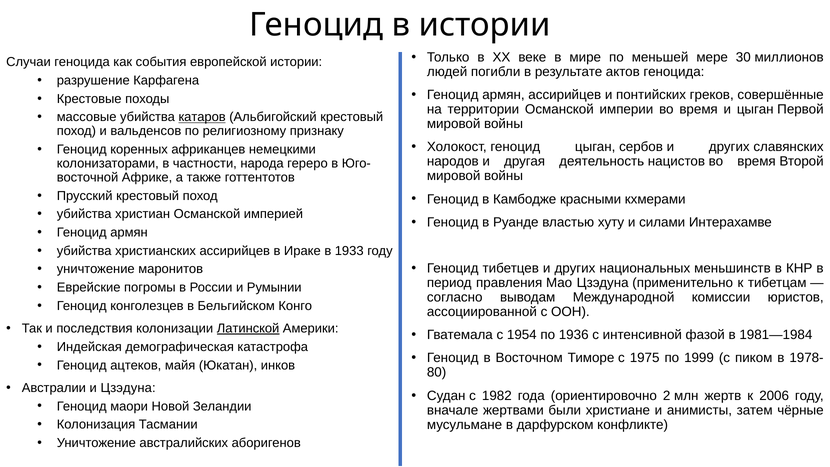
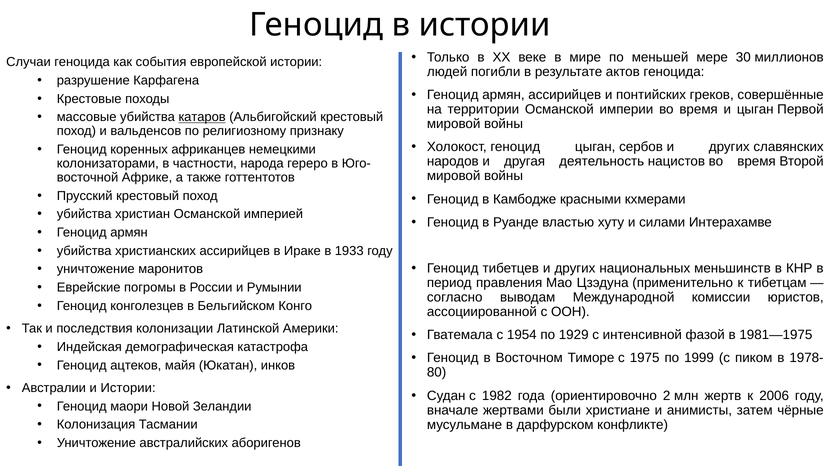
Латинской underline: present -> none
1936: 1936 -> 1929
1981—1984: 1981—1984 -> 1981—1975
и Цзэдуна: Цзэдуна -> Истории
